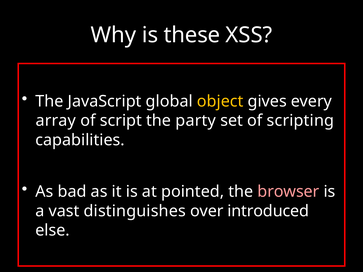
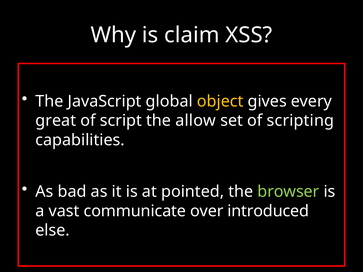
these: these -> claim
array: array -> great
party: party -> allow
browser colour: pink -> light green
distinguishes: distinguishes -> communicate
